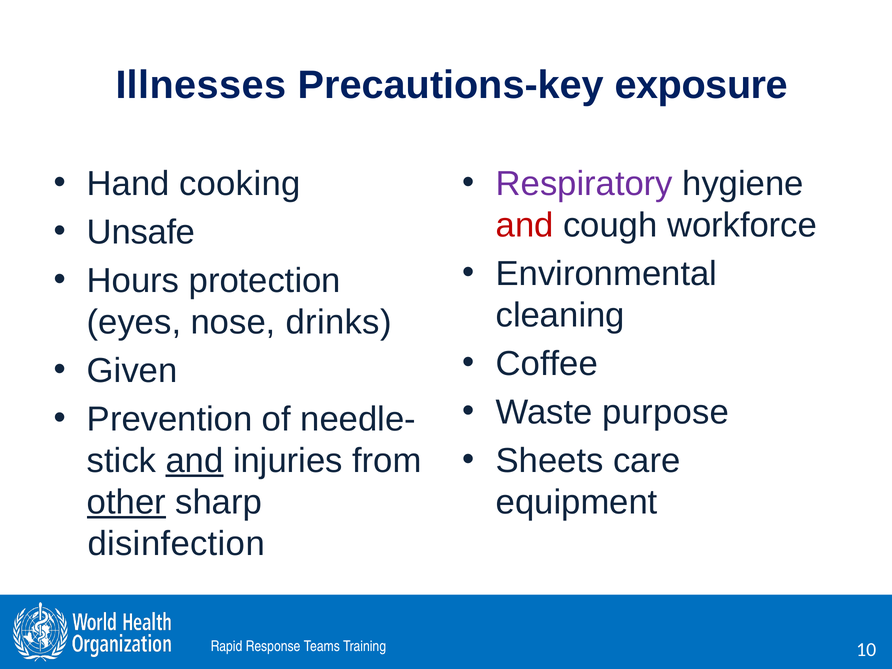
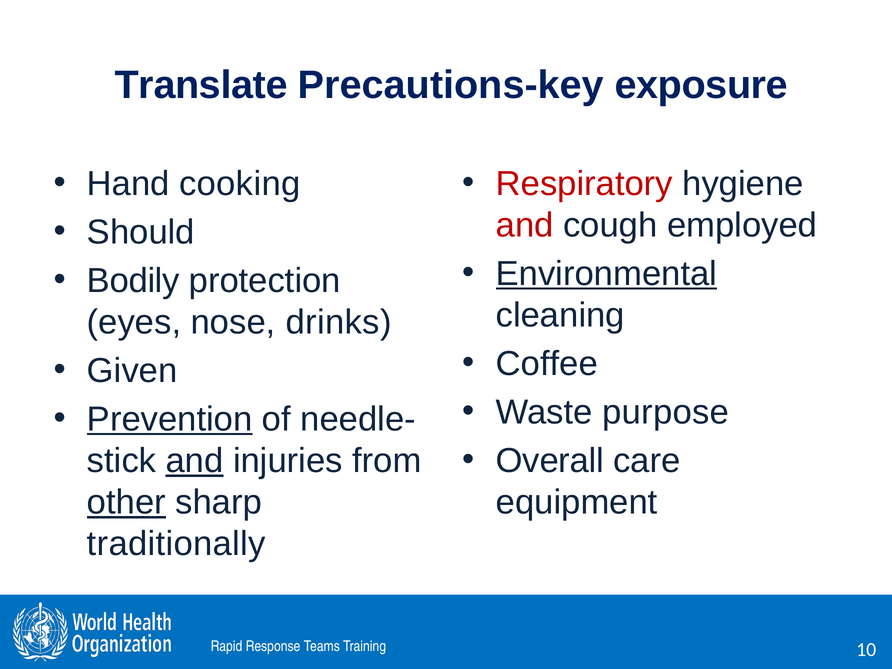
Illnesses: Illnesses -> Translate
Respiratory colour: purple -> red
workforce: workforce -> employed
Unsafe: Unsafe -> Should
Environmental underline: none -> present
Hours: Hours -> Bodily
Prevention underline: none -> present
Sheets: Sheets -> Overall
disinfection: disinfection -> traditionally
